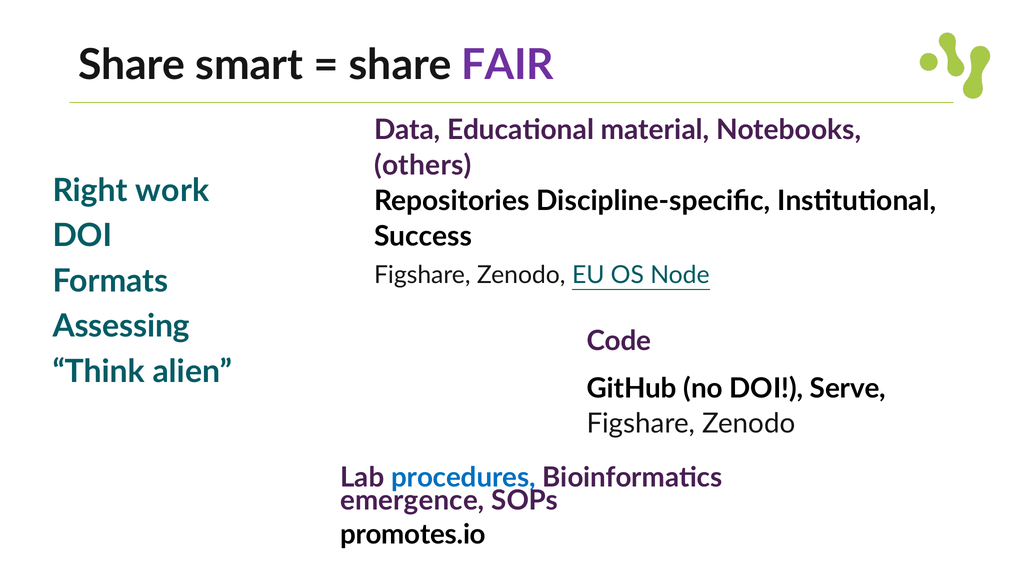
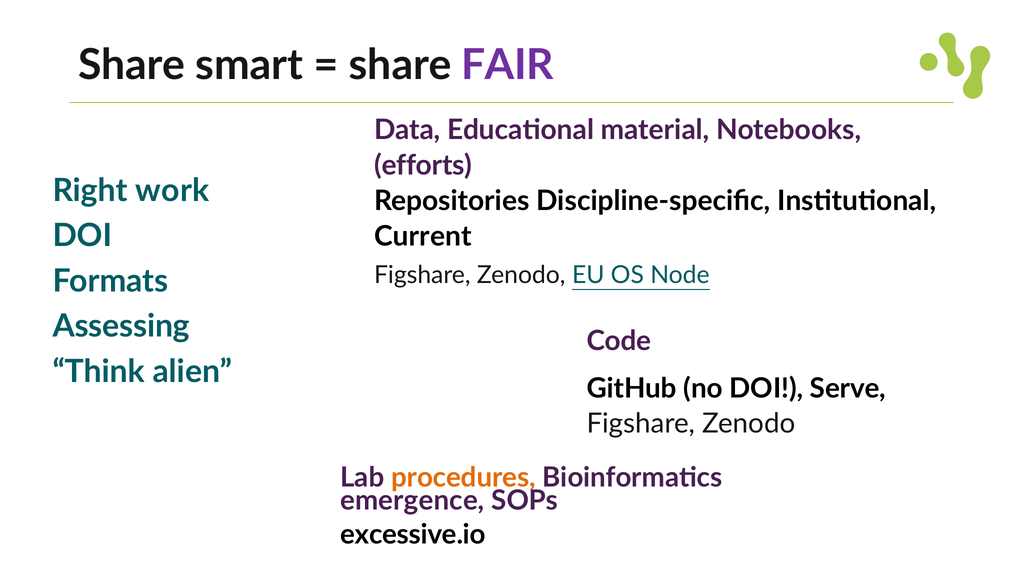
others: others -> efforts
Success: Success -> Current
procedures colour: blue -> orange
promotes.io: promotes.io -> excessive.io
